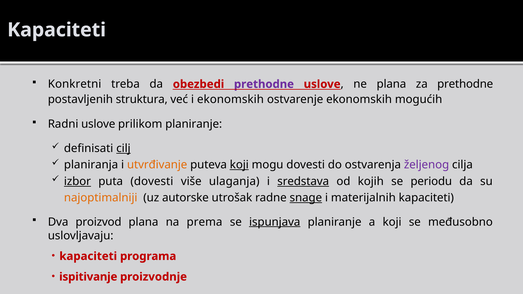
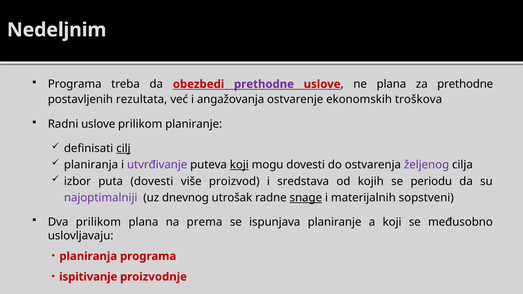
Kapaciteti at (57, 30): Kapaciteti -> Nedeljnim
Konkretni at (75, 84): Konkretni -> Programa
struktura: struktura -> rezultata
i ekonomskih: ekonomskih -> angažovanja
mogućih: mogućih -> troškova
utvrđivanje colour: orange -> purple
izbor underline: present -> none
ulaganja: ulaganja -> proizvod
sredstava underline: present -> none
najoptimalniji colour: orange -> purple
autorske: autorske -> dnevnog
materijalnih kapaciteti: kapaciteti -> sopstveni
Dva proizvod: proizvod -> prilikom
ispunjava underline: present -> none
kapaciteti at (88, 256): kapaciteti -> planiranja
